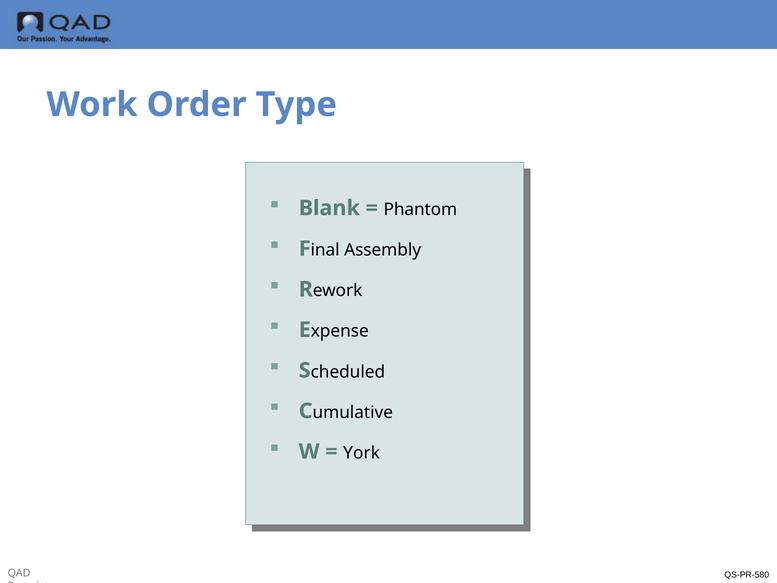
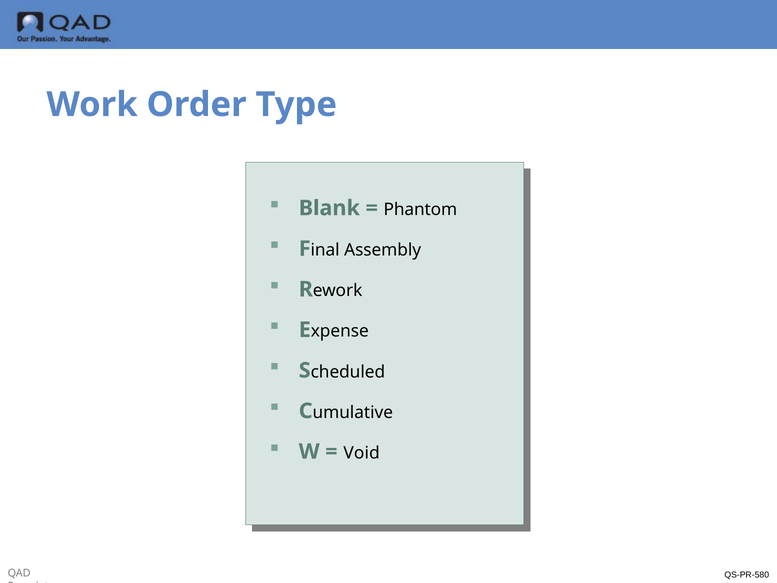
York: York -> Void
